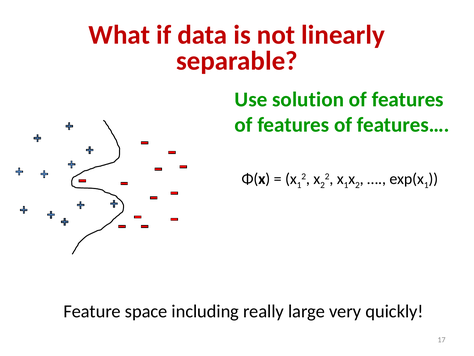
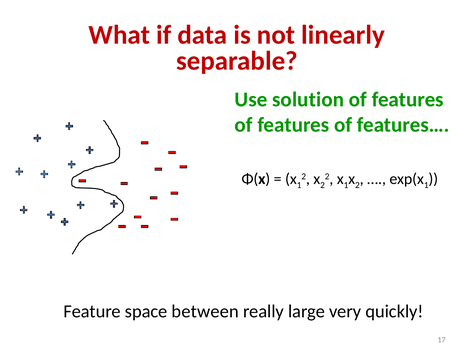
including: including -> between
